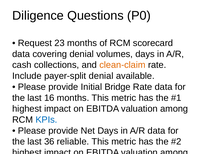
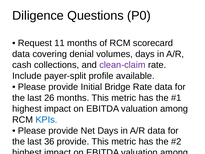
23: 23 -> 11
clean-claim colour: orange -> purple
payer-split denial: denial -> profile
16: 16 -> 26
36 reliable: reliable -> provide
